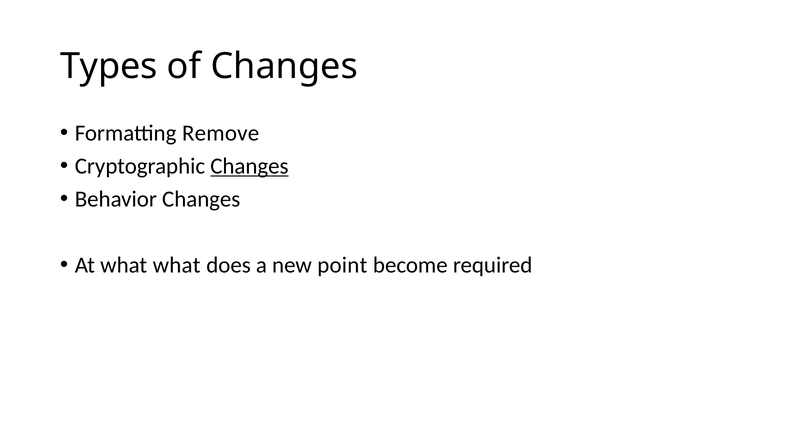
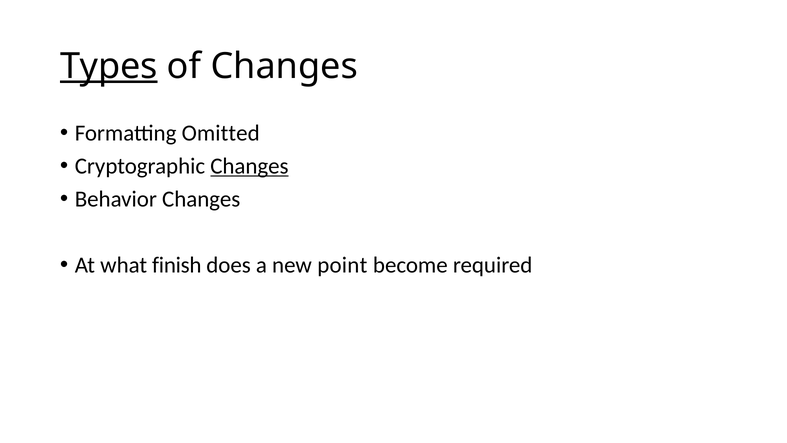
Types underline: none -> present
Remove: Remove -> Omitted
what what: what -> finish
